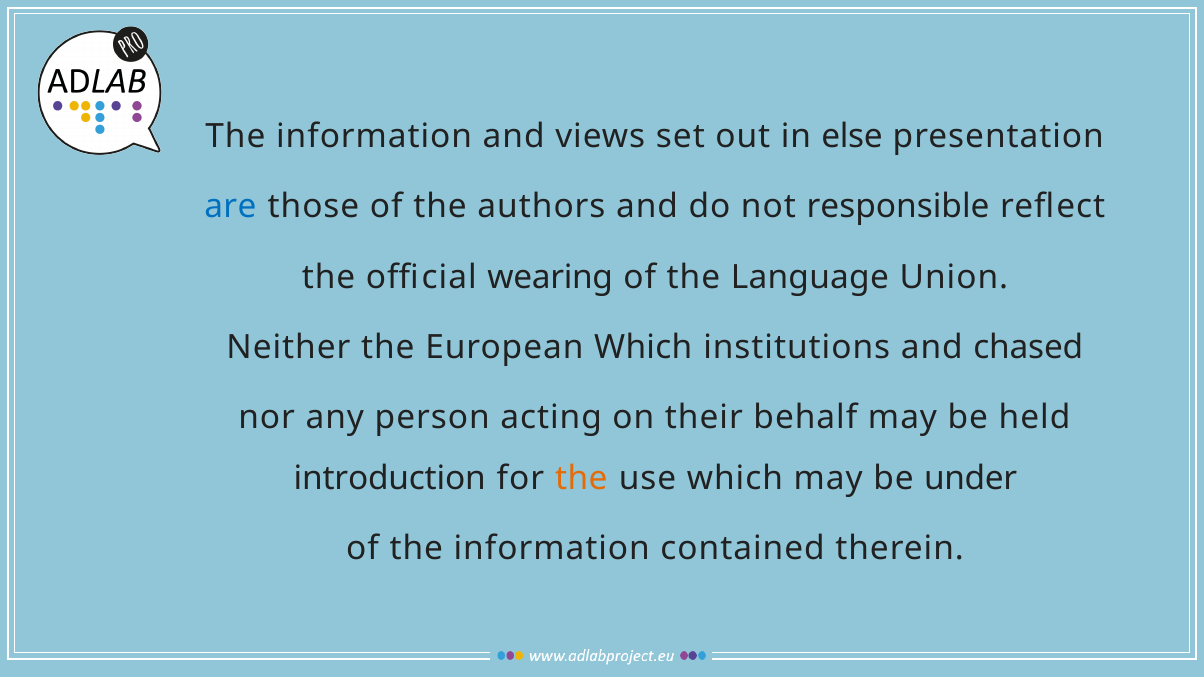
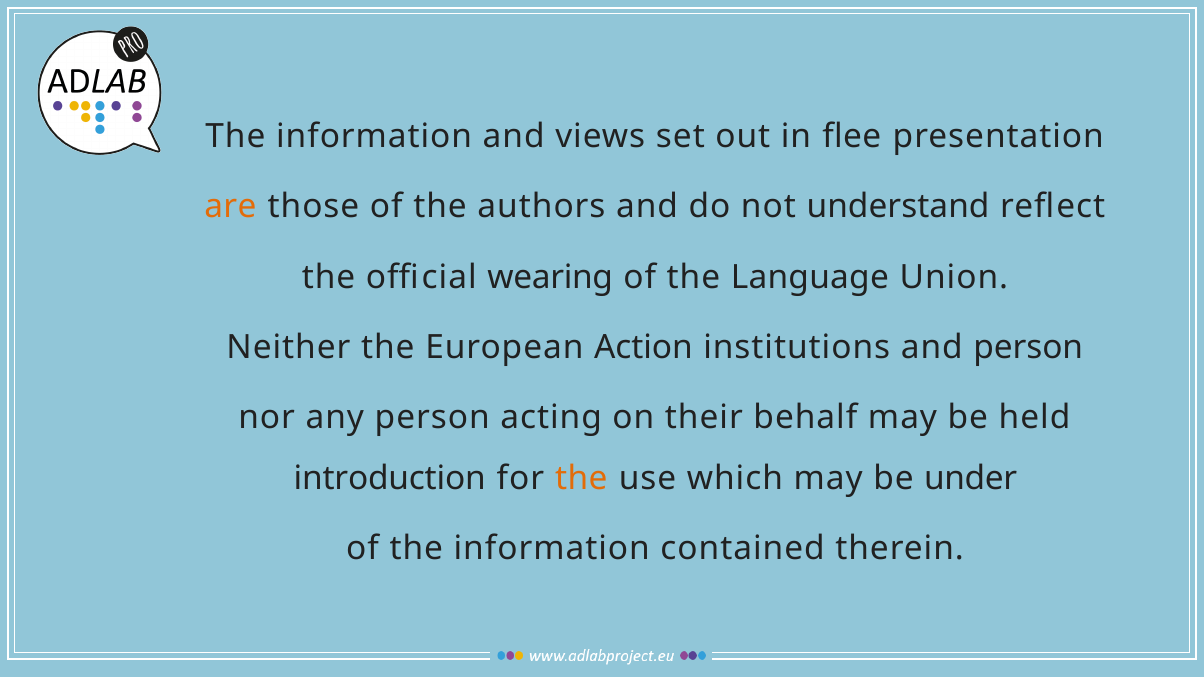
else: else -> flee
are colour: blue -> orange
responsible: responsible -> understand
European Which: Which -> Action
and chased: chased -> person
